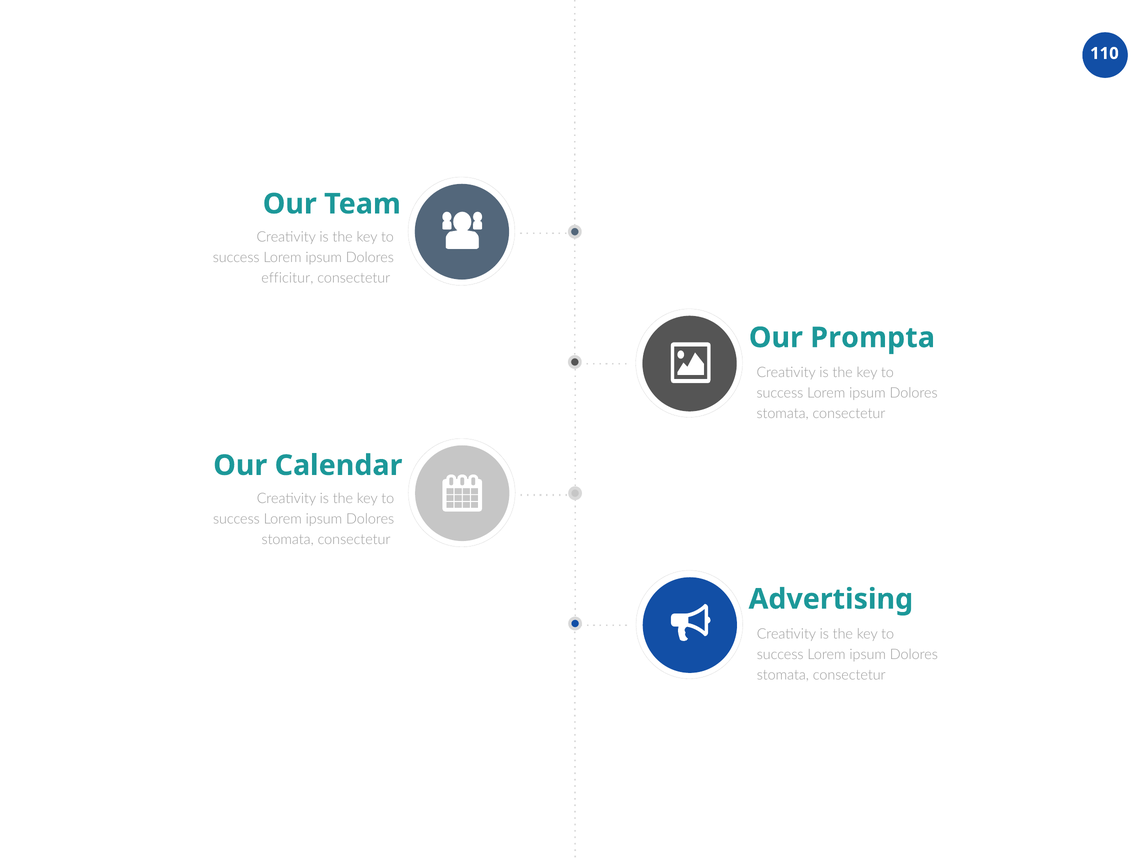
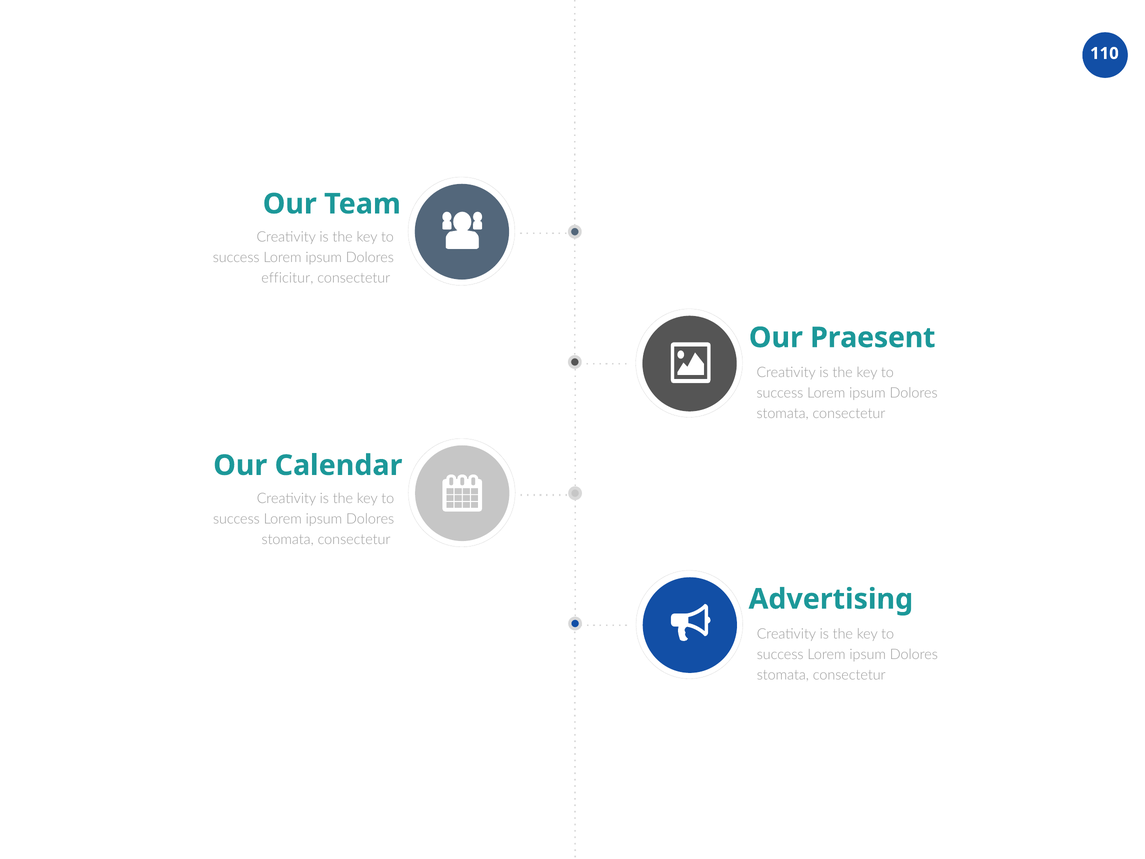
Prompta: Prompta -> Praesent
